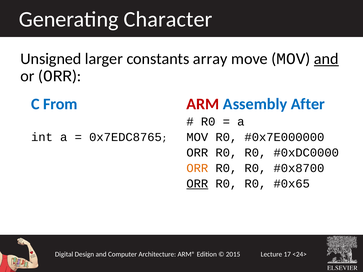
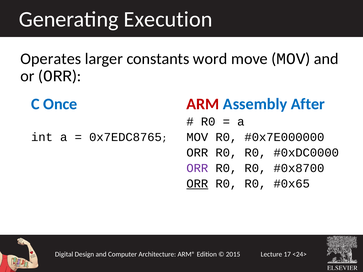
Character: Character -> Execution
Unsigned: Unsigned -> Operates
array: array -> word
and at (326, 59) underline: present -> none
From: From -> Once
ORR at (197, 168) colour: orange -> purple
